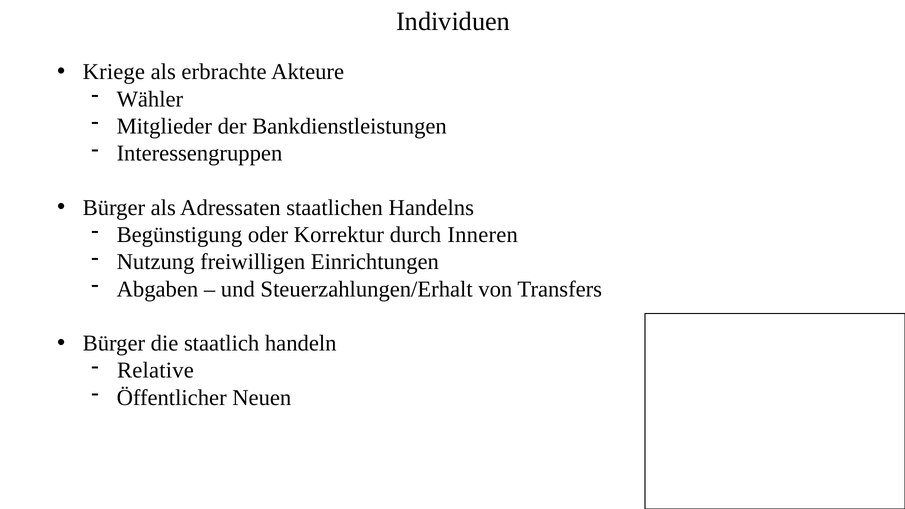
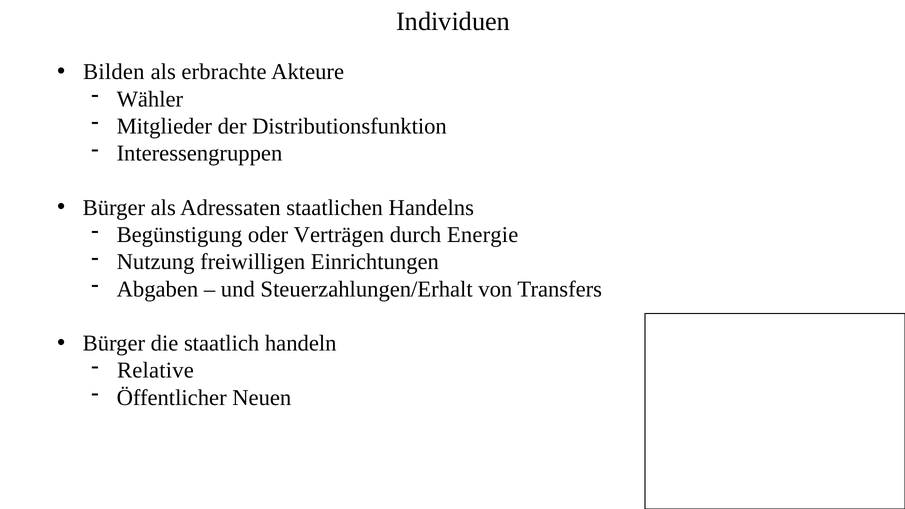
Kriege: Kriege -> Bilden
Bankdienstleistungen: Bankdienstleistungen -> Distributionsfunktion
Korrektur: Korrektur -> Verträgen
Inneren: Inneren -> Energie
